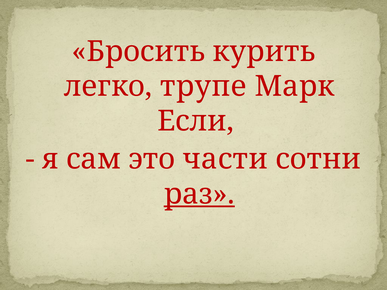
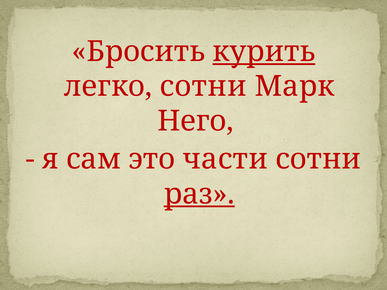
курить underline: none -> present
легко трупе: трупе -> сотни
Если: Если -> Него
